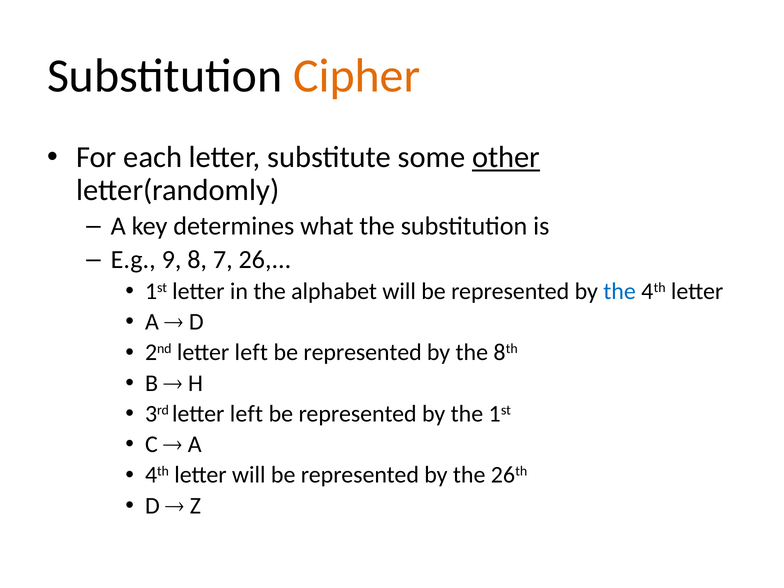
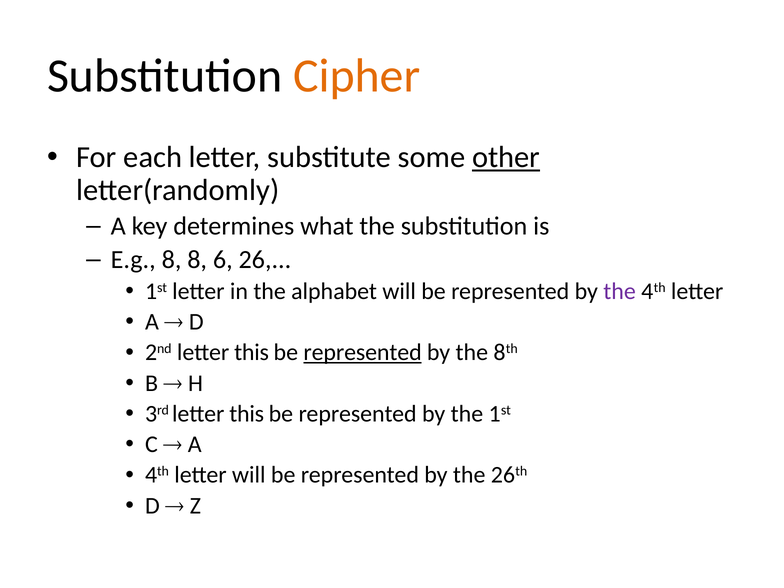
E.g 9: 9 -> 8
7: 7 -> 6
the at (620, 291) colour: blue -> purple
2nd letter left: left -> this
represented at (363, 353) underline: none -> present
3rd letter left: left -> this
